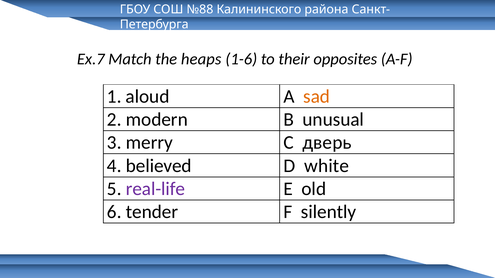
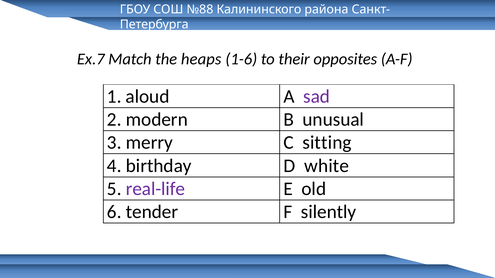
sad colour: orange -> purple
дверь: дверь -> sitting
believed: believed -> birthday
